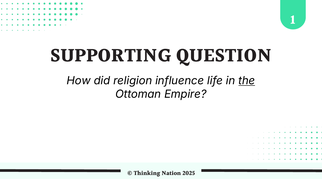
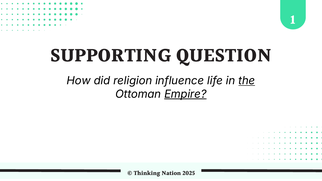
Empire underline: none -> present
